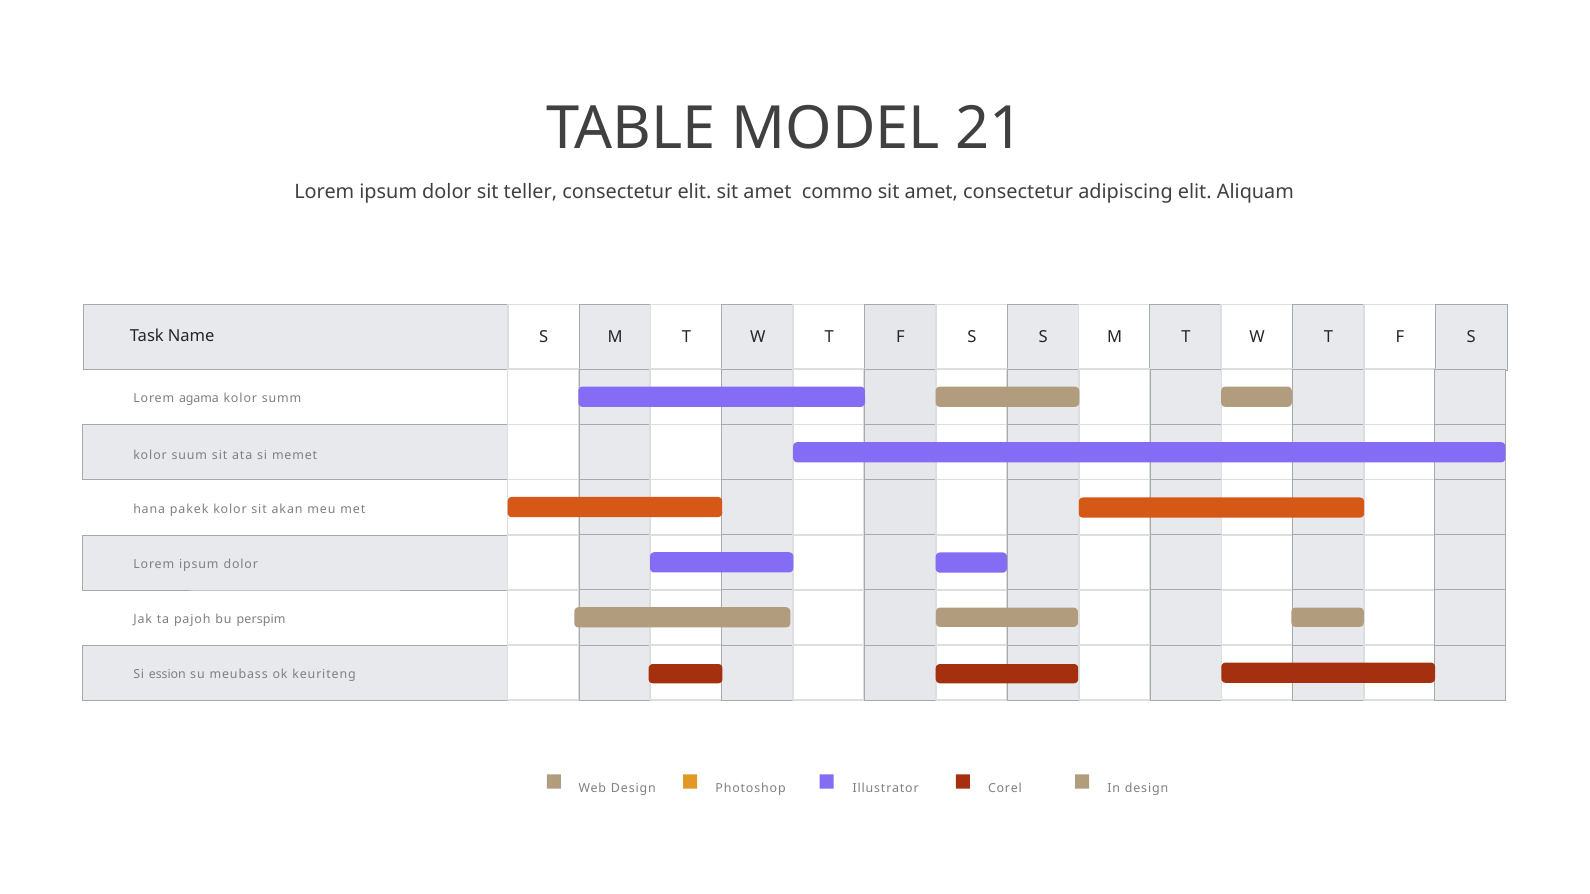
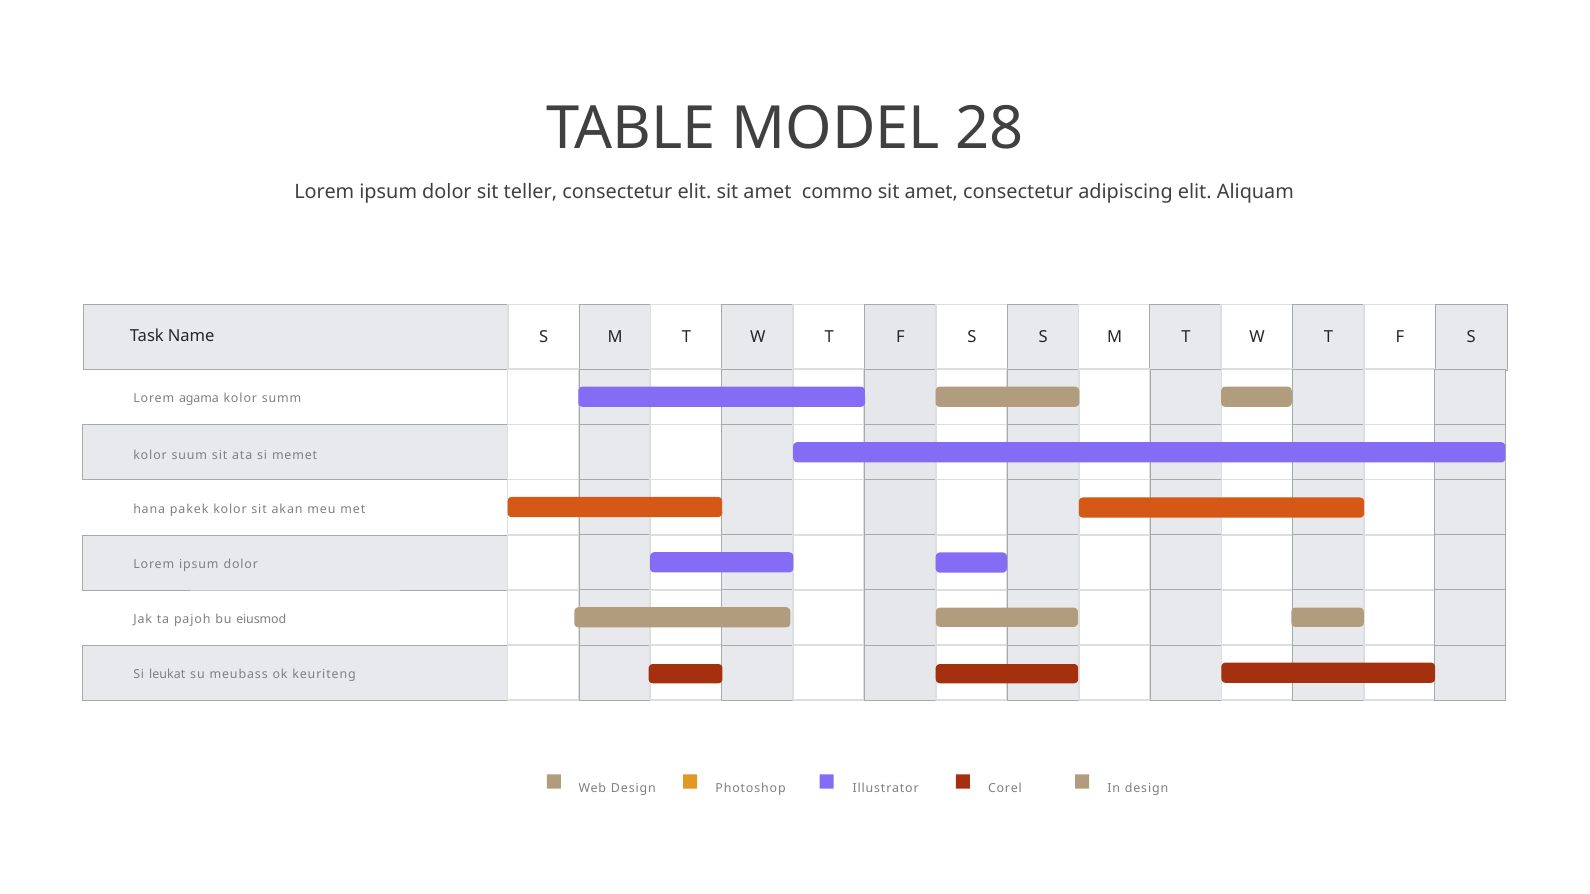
21: 21 -> 28
perspim: perspim -> eiusmod
ession: ession -> leukat
